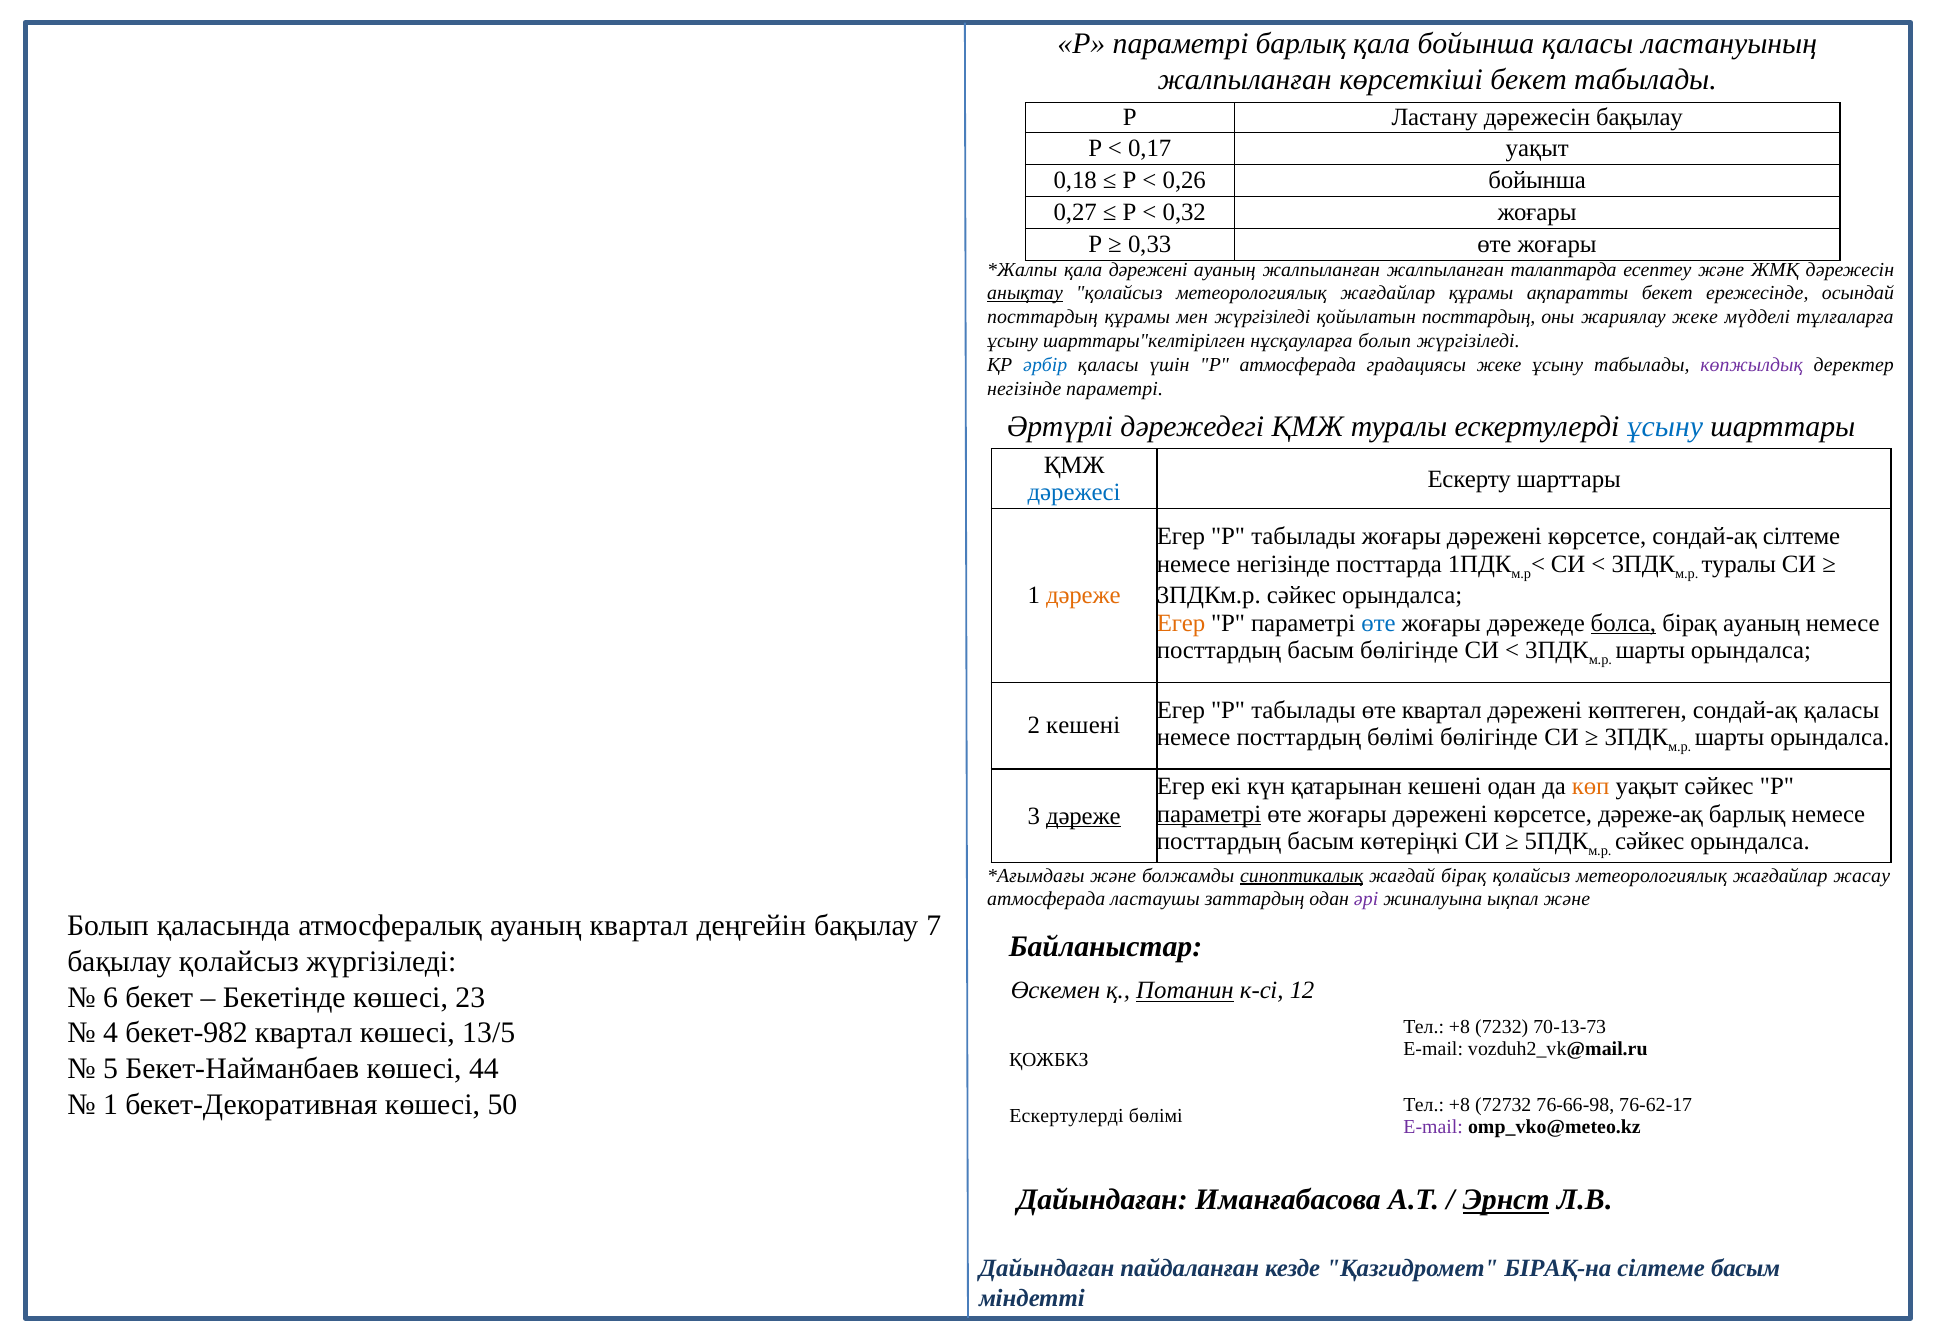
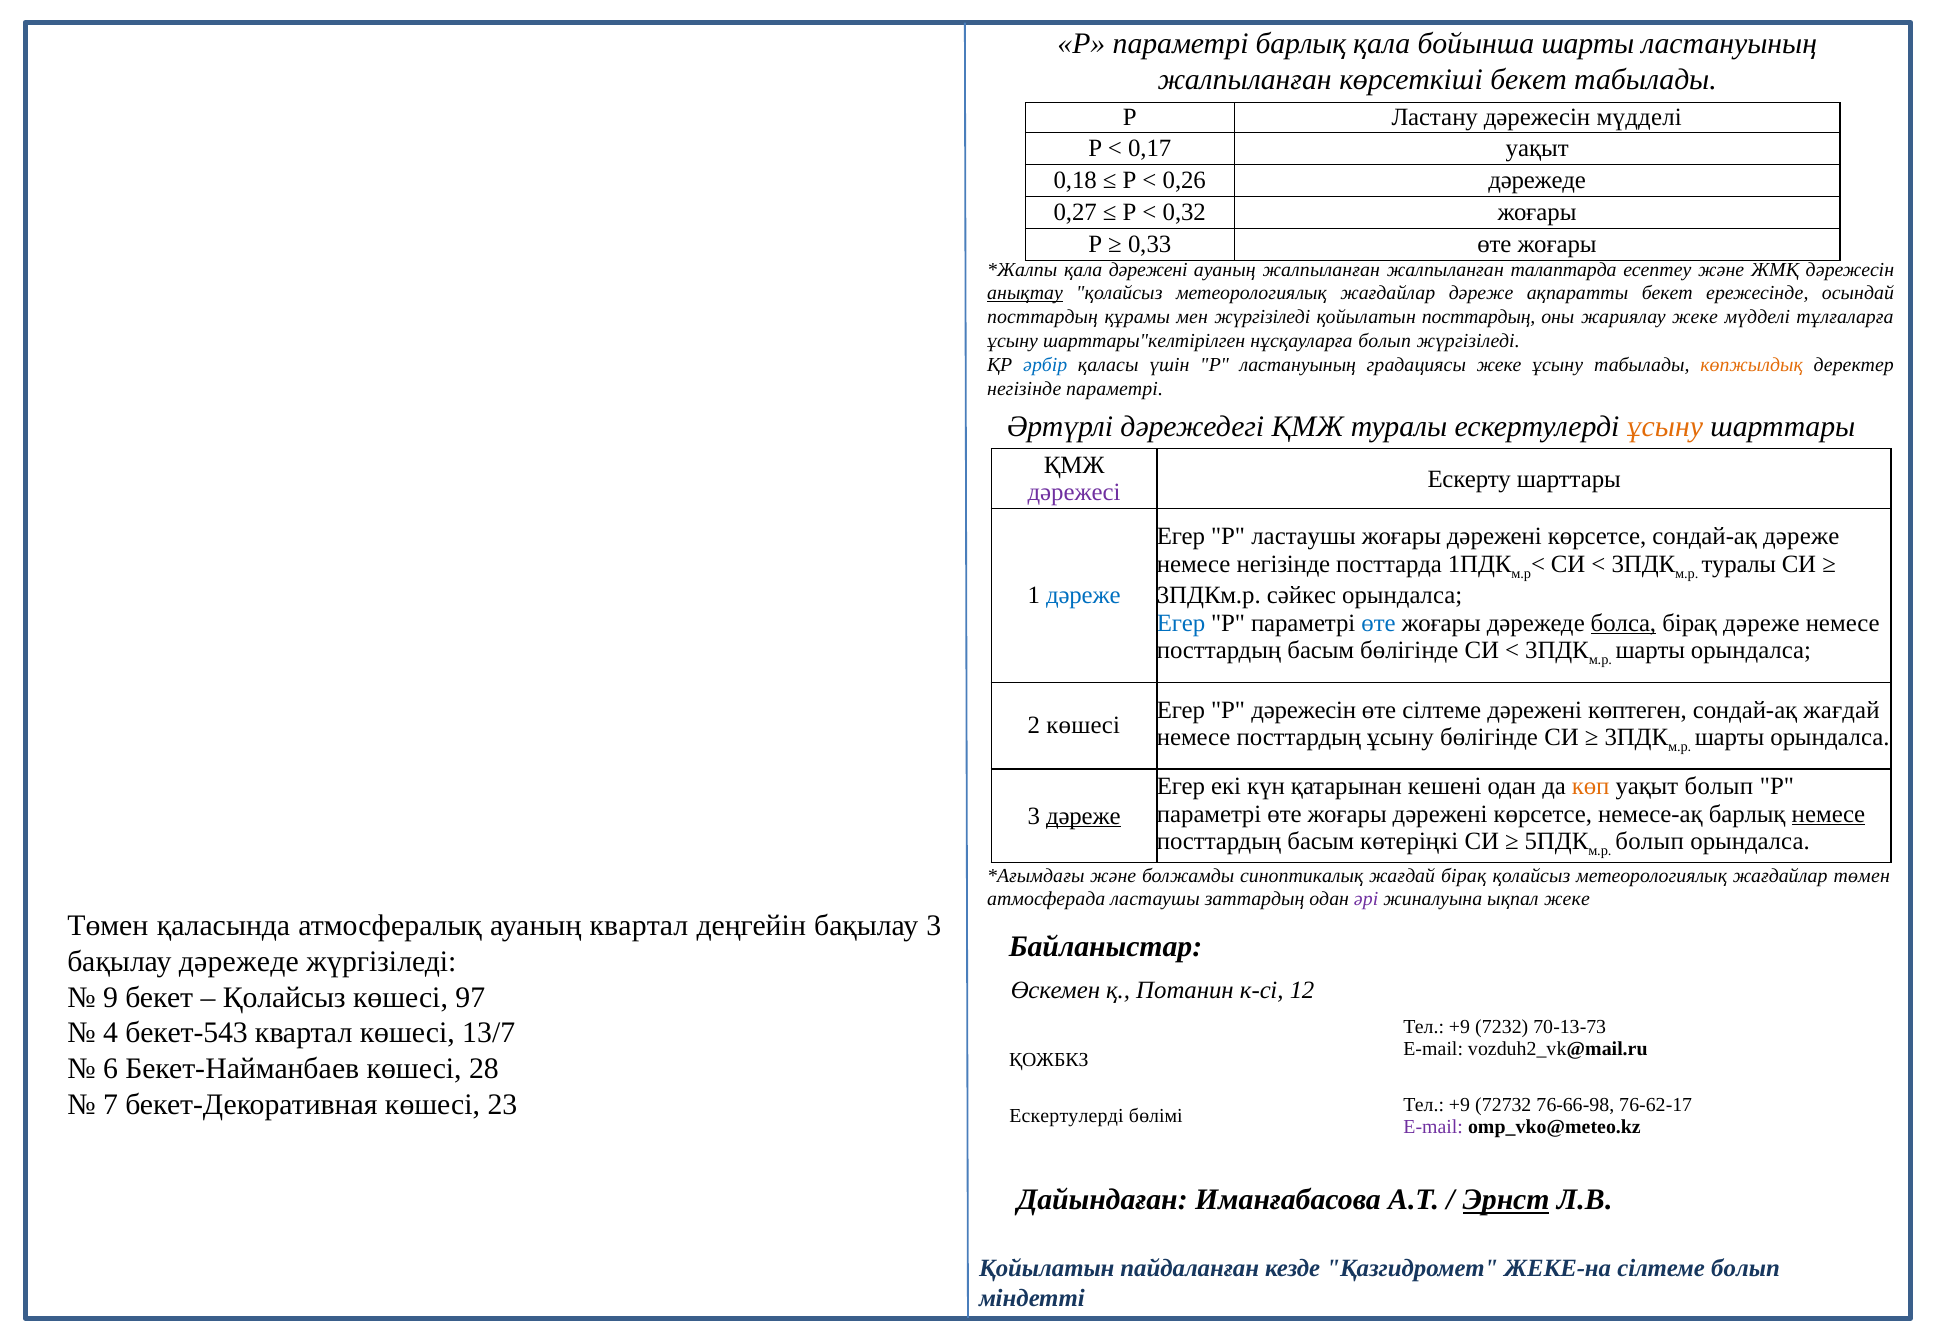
бойынша қаласы: қаласы -> шарты
дәрежесін бақылау: бақылау -> мүдделі
0,26 бойынша: бойынша -> дәрежеде
жағдайлар құрамы: құрамы -> дәреже
Р атмосферада: атмосферада -> ластануының
көпжылдық colour: purple -> orange
ұсыну at (1665, 426) colour: blue -> orange
дәрежесі colour: blue -> purple
табылады at (1304, 537): табылады -> ластаушы
сондай-ақ сілтеме: сілтеме -> дәреже
дәреже at (1083, 595) colour: orange -> blue
Егер at (1181, 623) colour: orange -> blue
бірақ ауаның: ауаның -> дәреже
табылады at (1304, 710): табылады -> дәрежесін
өте квартал: квартал -> сілтеме
сондай-ақ қаласы: қаласы -> жағдай
2 кешені: кешені -> көшесі
посттардың бөлімі: бөлімі -> ұсыну
уақыт сәйкес: сәйкес -> болып
параметрі at (1209, 814) underline: present -> none
дәреже-ақ: дәреже-ақ -> немесе-ақ
немесе at (1828, 814) underline: none -> present
сәйкес at (1650, 841): сәйкес -> болып
синоптикалық underline: present -> none
жағдайлар жасау: жасау -> төмен
ықпал және: және -> жеке
Болып at (108, 925): Болып -> Төмен
бақылау 7: 7 -> 3
бақылау қолайсыз: қолайсыз -> дәрежеде
Потанин underline: present -> none
6: 6 -> 9
Бекетінде at (284, 997): Бекетінде -> Қолайсыз
23: 23 -> 97
+8 at (1460, 1027): +8 -> +9
бекет-982: бекет-982 -> бекет-543
13/5: 13/5 -> 13/7
5: 5 -> 6
44: 44 -> 28
1 at (111, 1104): 1 -> 7
50: 50 -> 23
+8 at (1460, 1104): +8 -> +9
Дайындаған at (1047, 1268): Дайындаған -> Қойылатын
БІРАҚ-на: БІРАҚ-на -> ЖЕКЕ-на
сілтеме басым: басым -> болып
